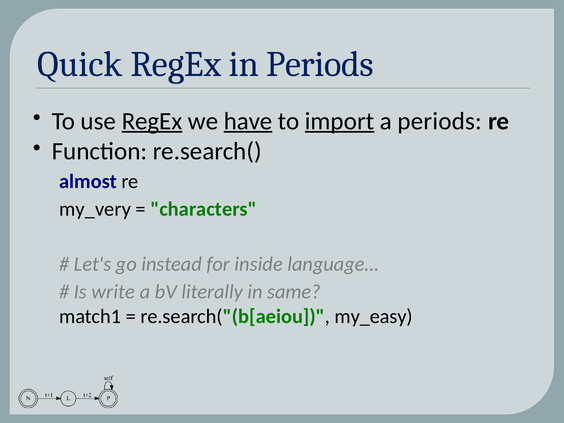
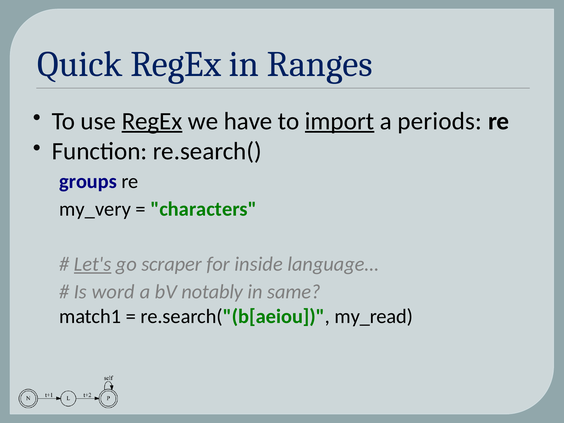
in Periods: Periods -> Ranges
have underline: present -> none
almost: almost -> groups
Let's underline: none -> present
instead: instead -> scraper
write: write -> word
literally: literally -> notably
my_easy: my_easy -> my_read
